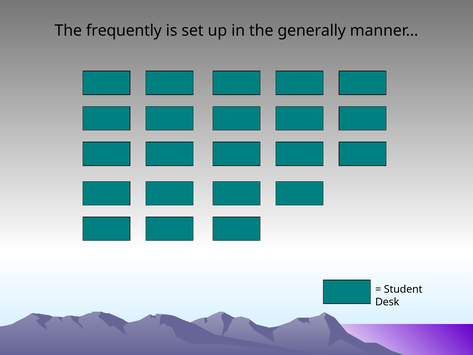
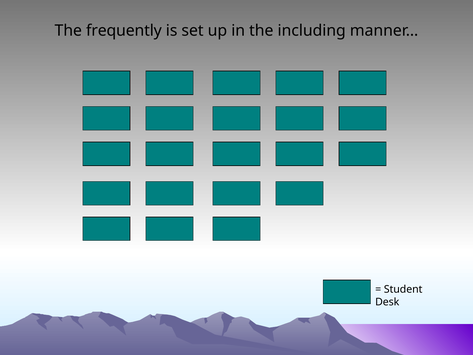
generally: generally -> including
